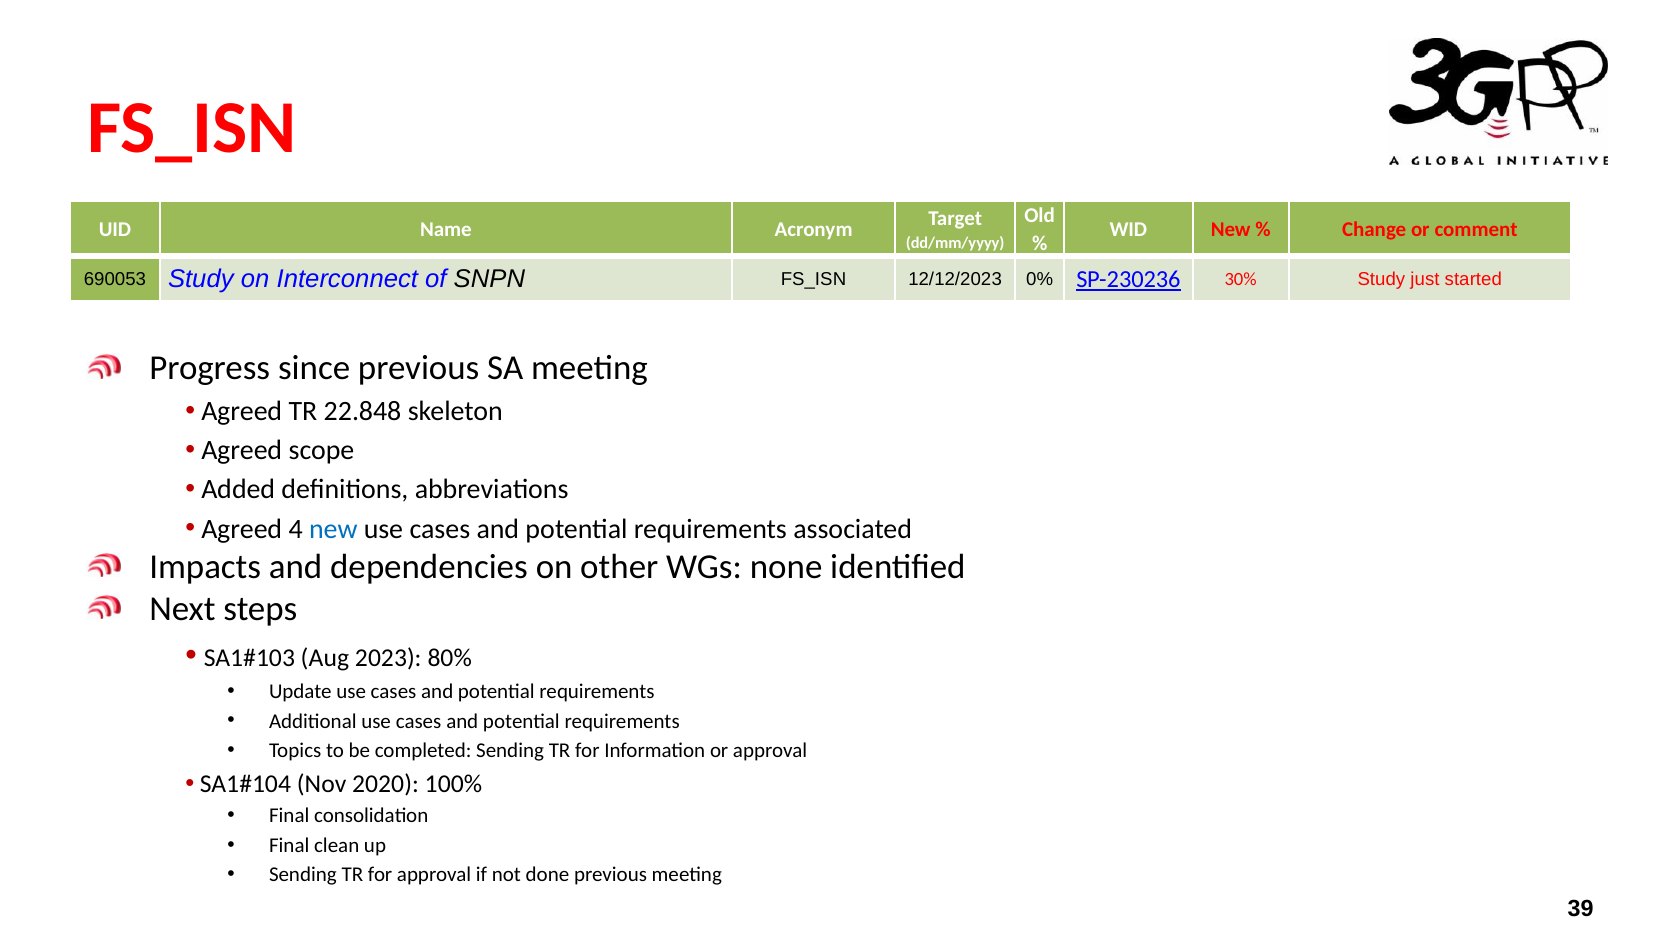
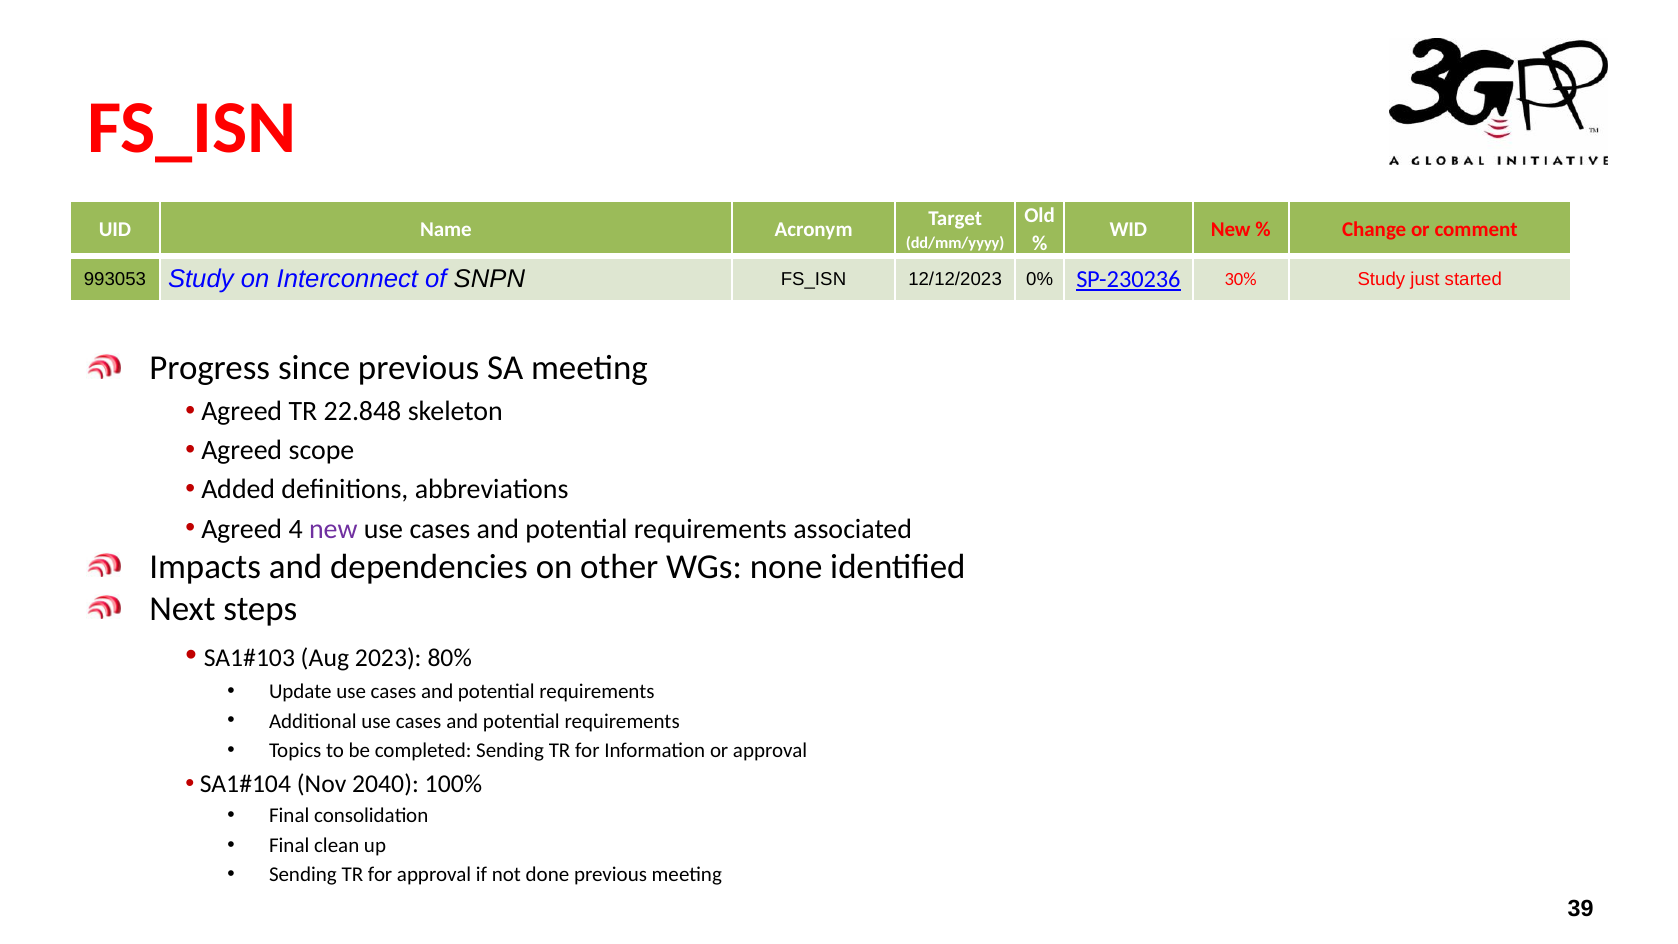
690053: 690053 -> 993053
new at (333, 529) colour: blue -> purple
2020: 2020 -> 2040
